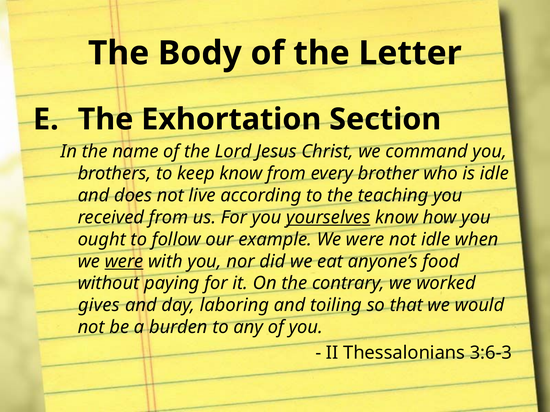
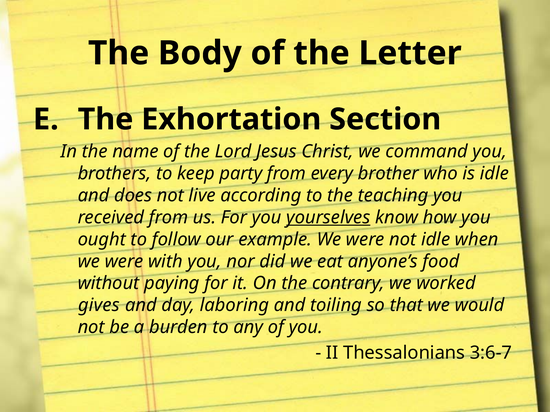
keep know: know -> party
were at (124, 262) underline: present -> none
3:6-3: 3:6-3 -> 3:6-7
